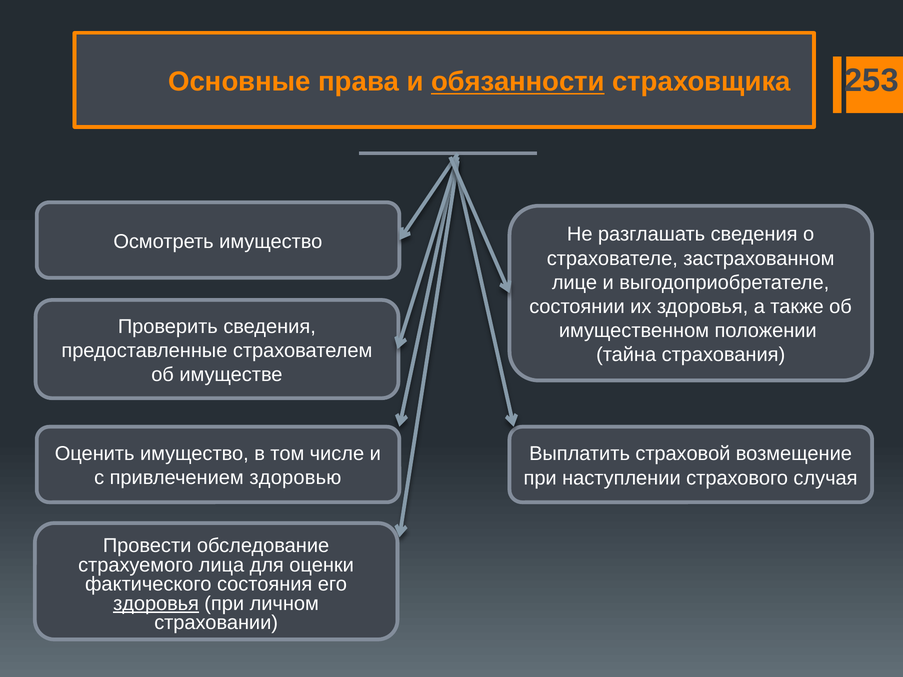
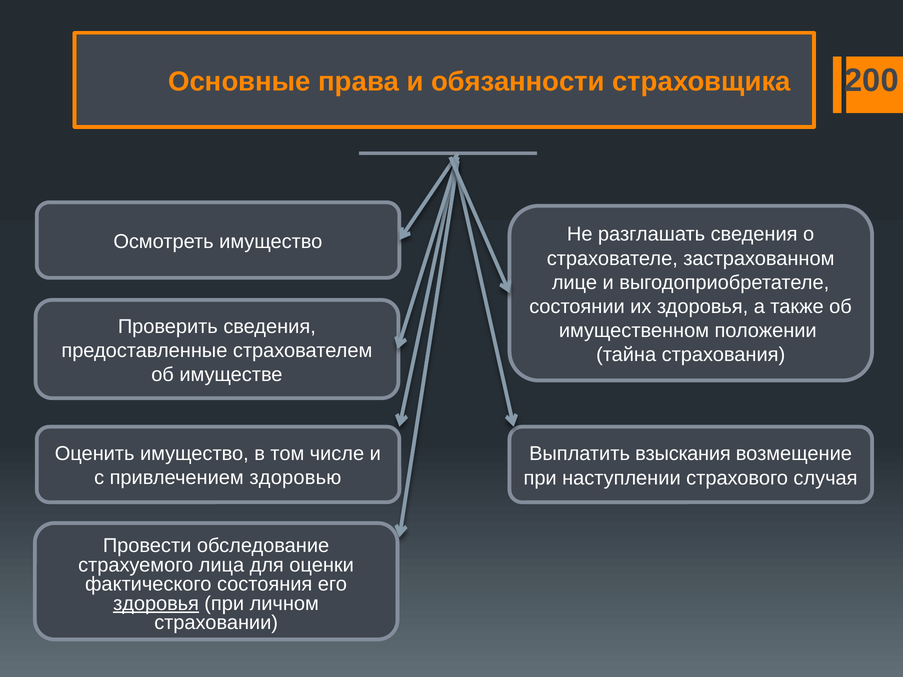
обязанности underline: present -> none
253: 253 -> 200
страховой: страховой -> взыскания
